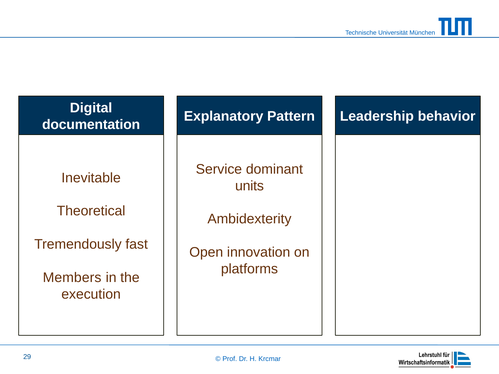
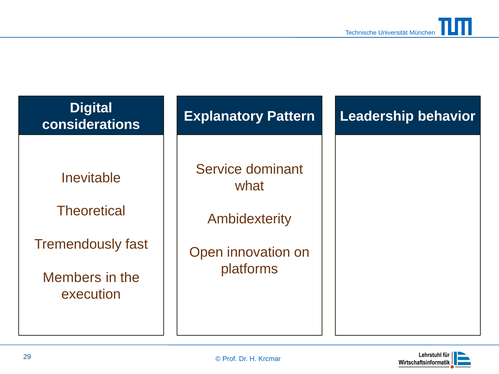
documentation: documentation -> considerations
units: units -> what
